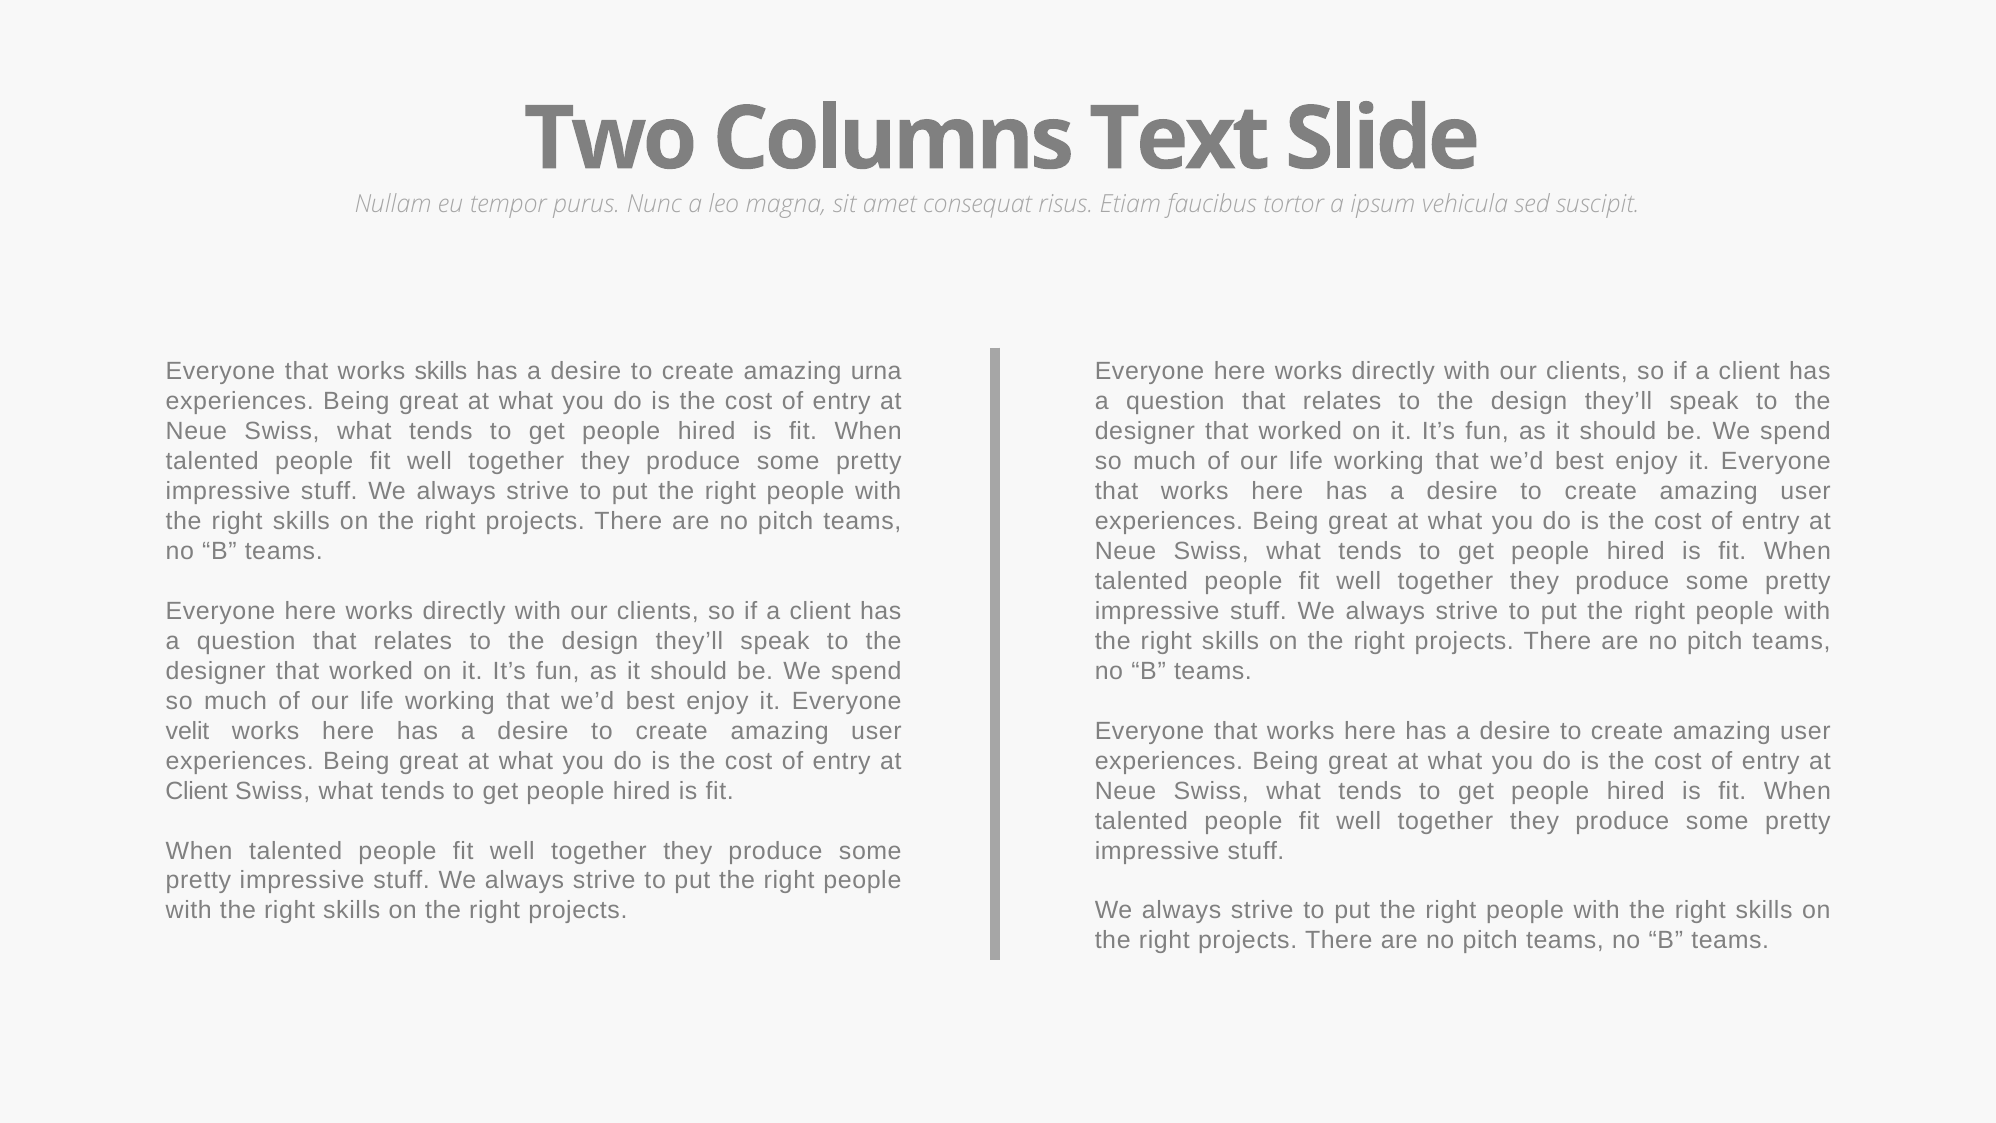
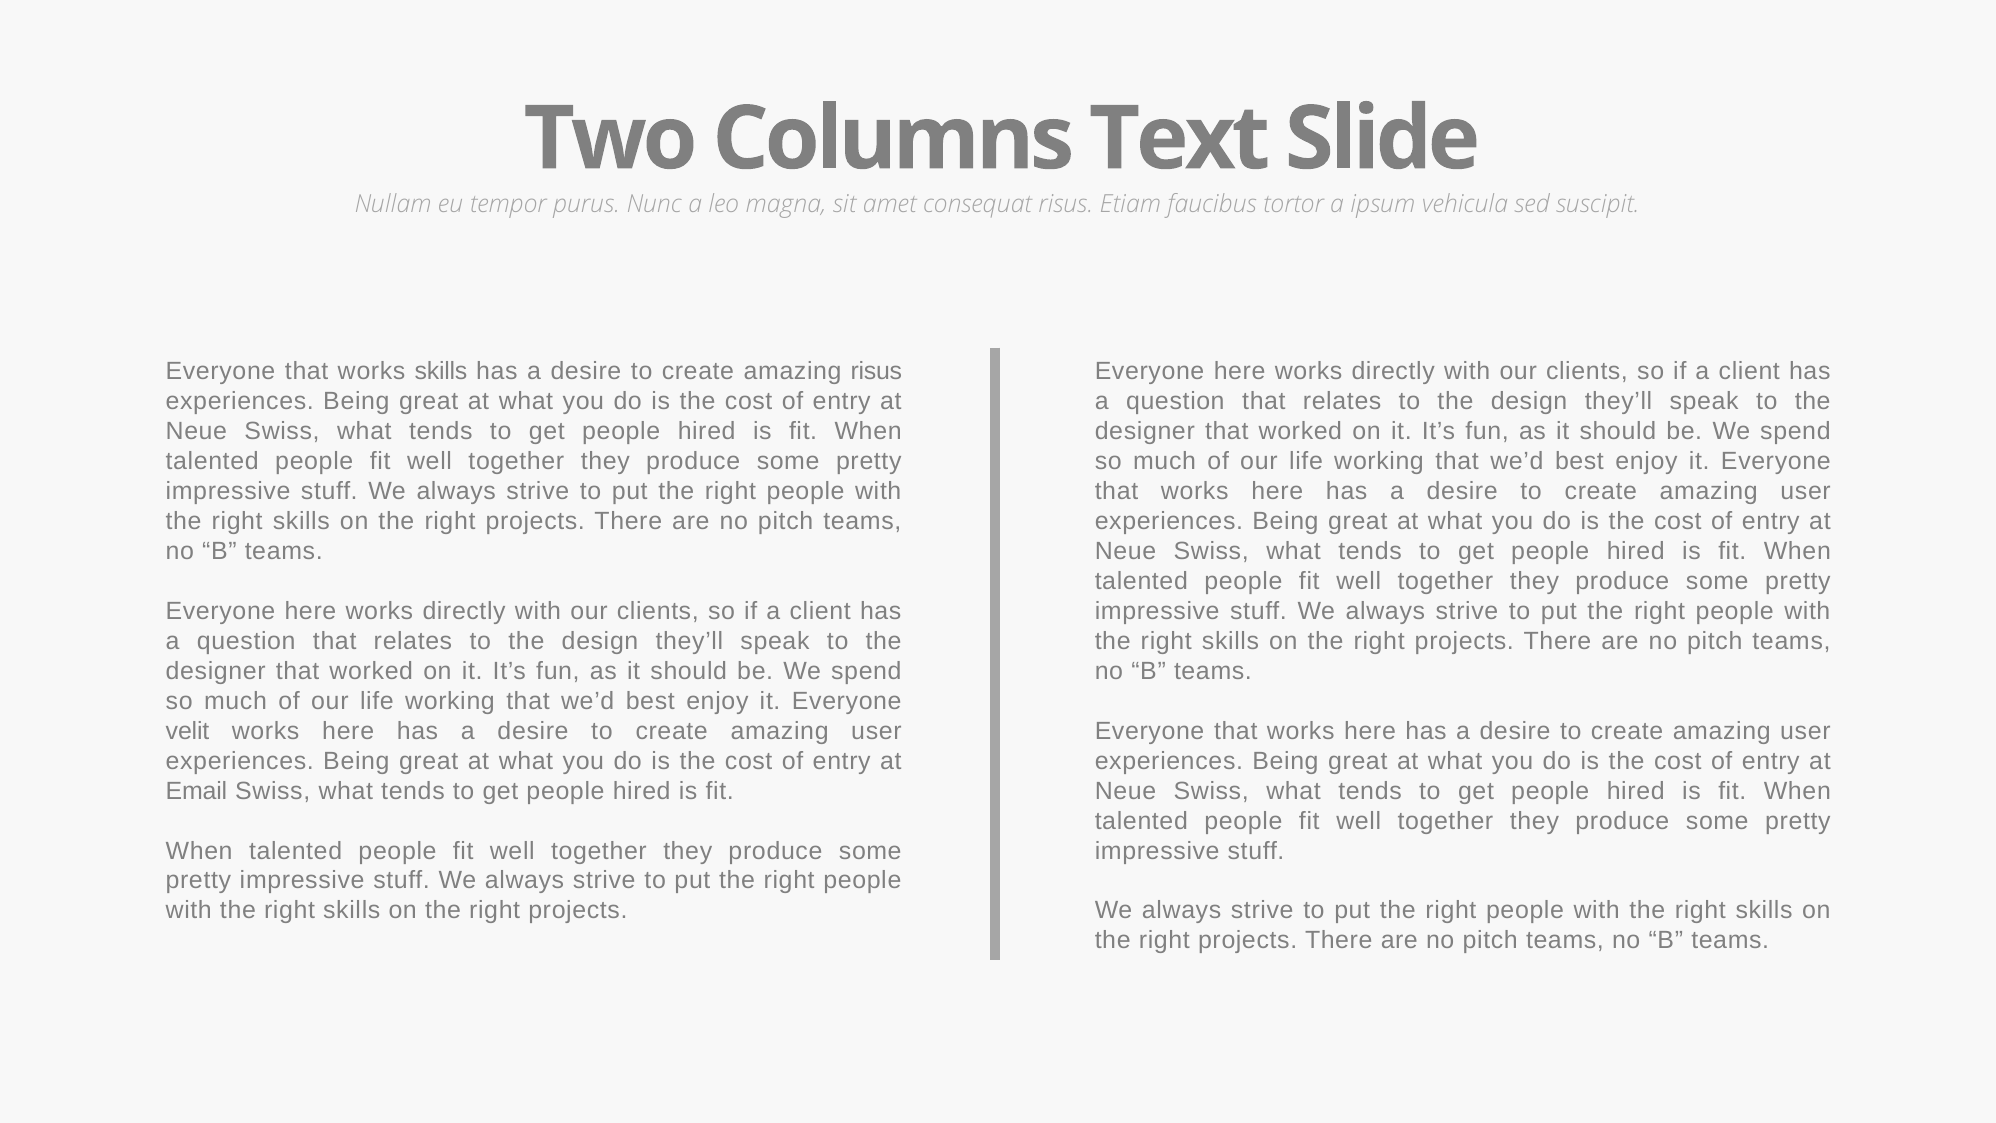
amazing urna: urna -> risus
Client at (197, 791): Client -> Email
